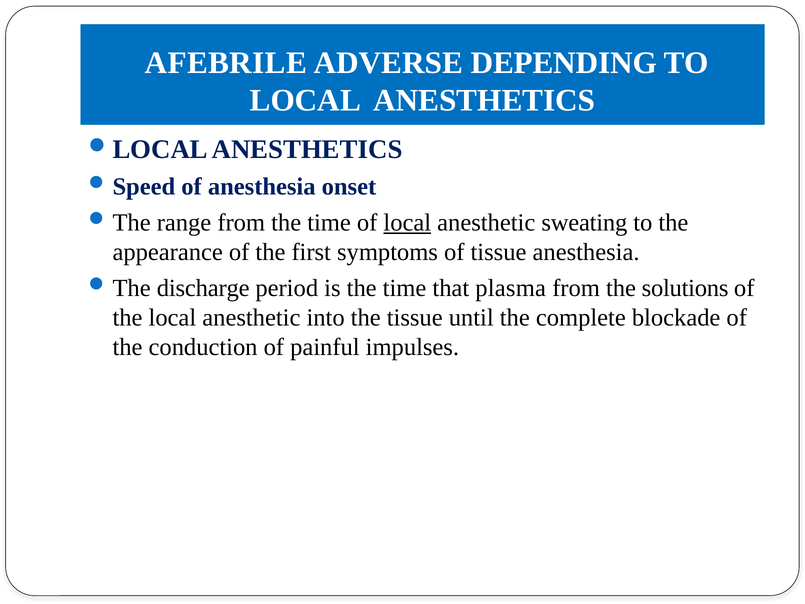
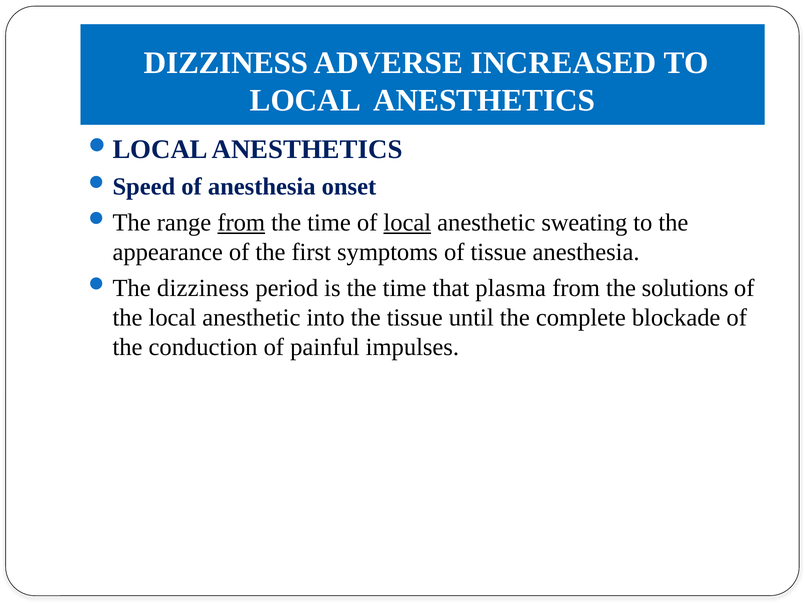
AFEBRILE at (226, 63): AFEBRILE -> DIZZINESS
DEPENDING: DEPENDING -> INCREASED
from at (241, 223) underline: none -> present
discharge at (203, 288): discharge -> dizziness
